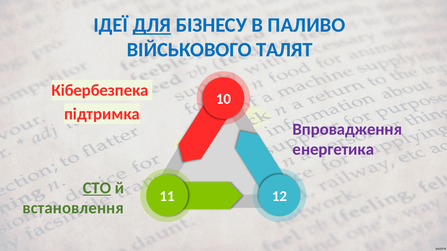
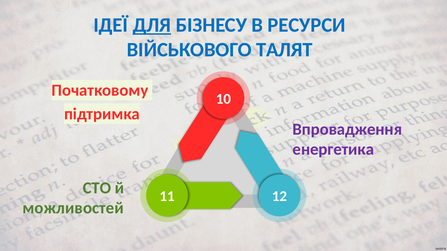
ПАЛИВО: ПАЛИВО -> РЕСУРСИ
Кібербезпека: Кібербезпека -> Початковому
СТО underline: present -> none
встановлення: встановлення -> можливостей
